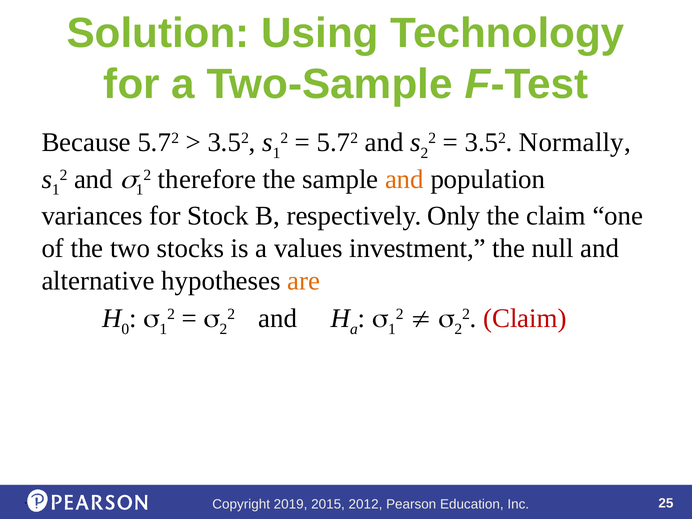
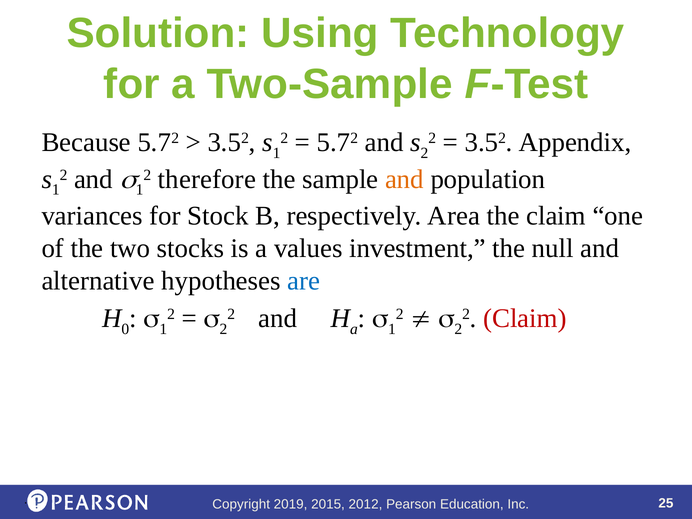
Normally: Normally -> Appendix
Only: Only -> Area
are colour: orange -> blue
